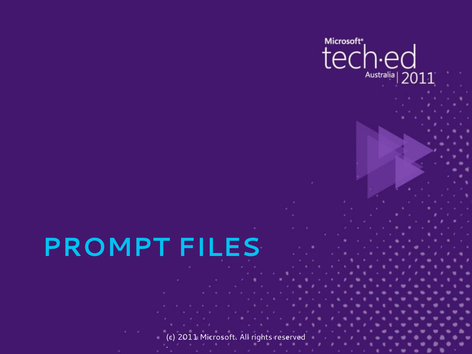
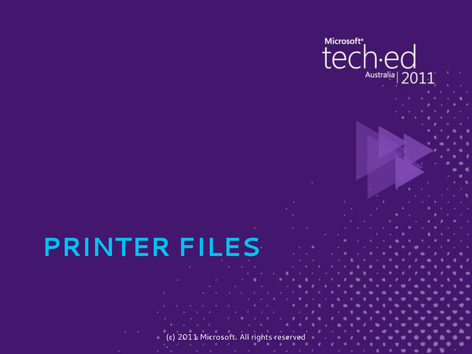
PROMPT: PROMPT -> PRINTER
